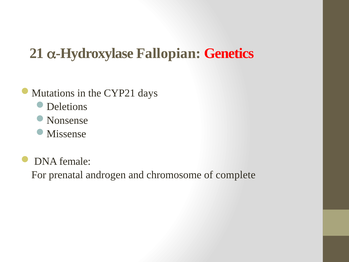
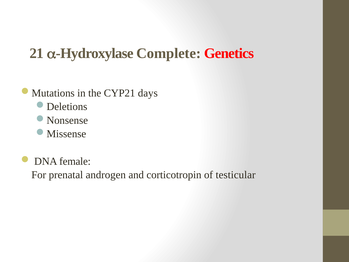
Fallopian: Fallopian -> Complete
chromosome: chromosome -> corticotropin
complete: complete -> testicular
